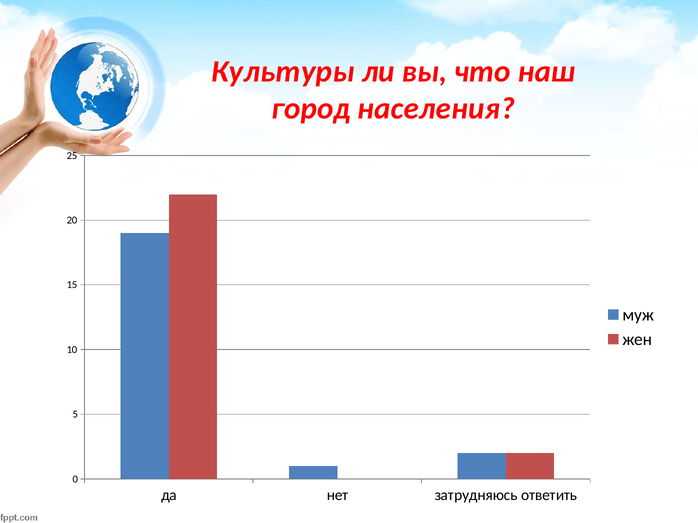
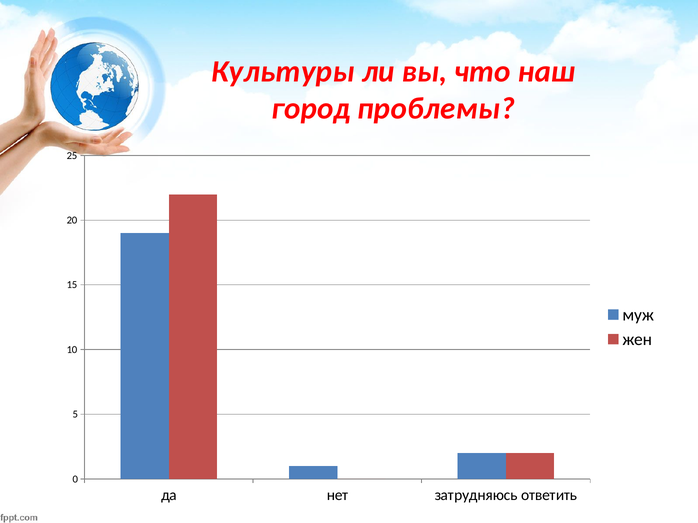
населения: населения -> проблемы
